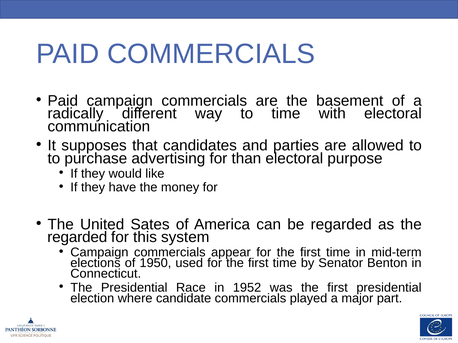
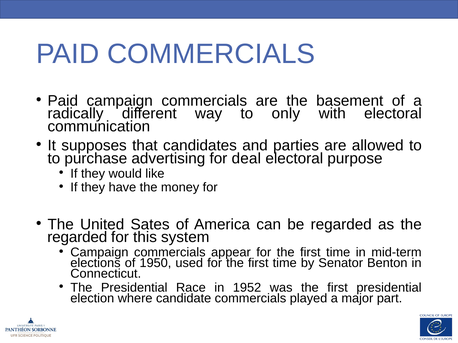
to time: time -> only
than: than -> deal
